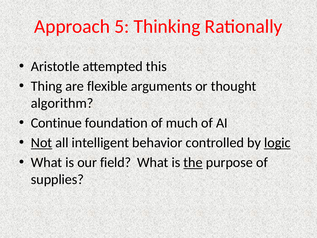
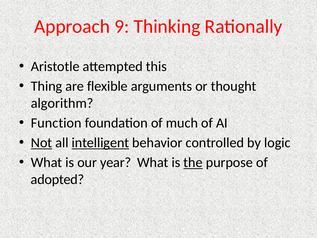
5: 5 -> 9
Continue: Continue -> Function
intelligent underline: none -> present
logic underline: present -> none
field: field -> year
supplies: supplies -> adopted
